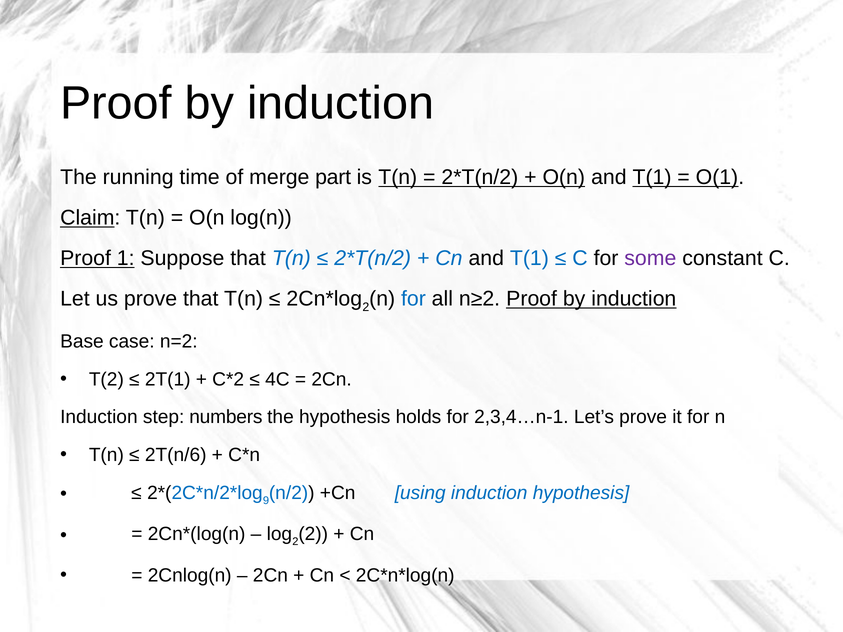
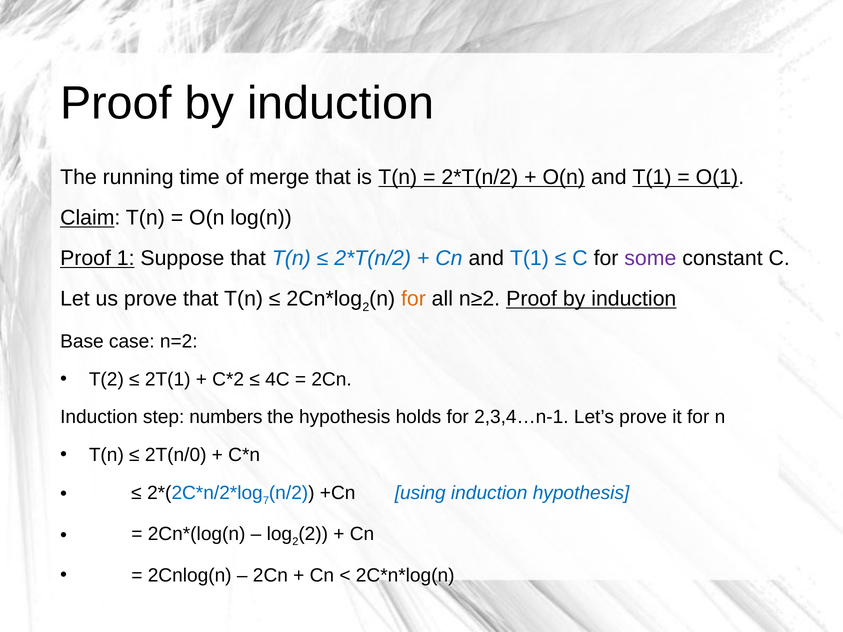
merge part: part -> that
for at (413, 299) colour: blue -> orange
2T(n/6: 2T(n/6 -> 2T(n/0
9: 9 -> 7
